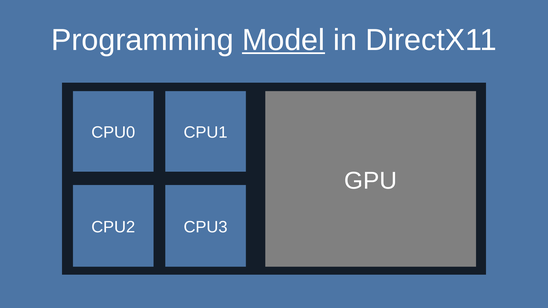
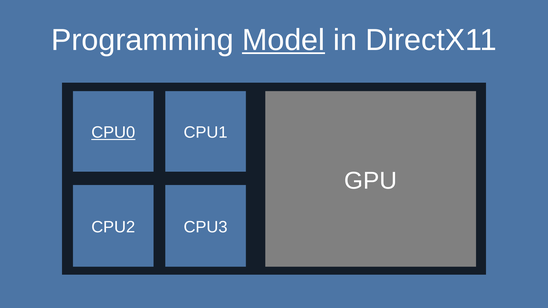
CPU0 underline: none -> present
